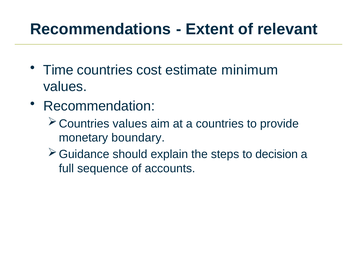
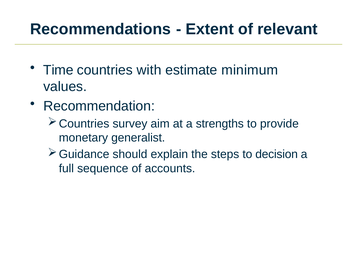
cost: cost -> with
values at (130, 123): values -> survey
a countries: countries -> strengths
boundary: boundary -> generalist
